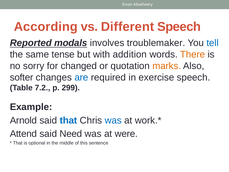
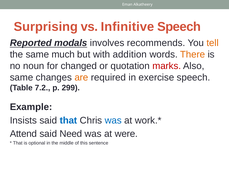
According: According -> Surprising
Different: Different -> Infinitive
troublemaker: troublemaker -> recommends
tell colour: blue -> orange
tense: tense -> much
sorry: sorry -> noun
marks colour: orange -> red
softer at (22, 77): softer -> same
are colour: blue -> orange
Arnold: Arnold -> Insists
